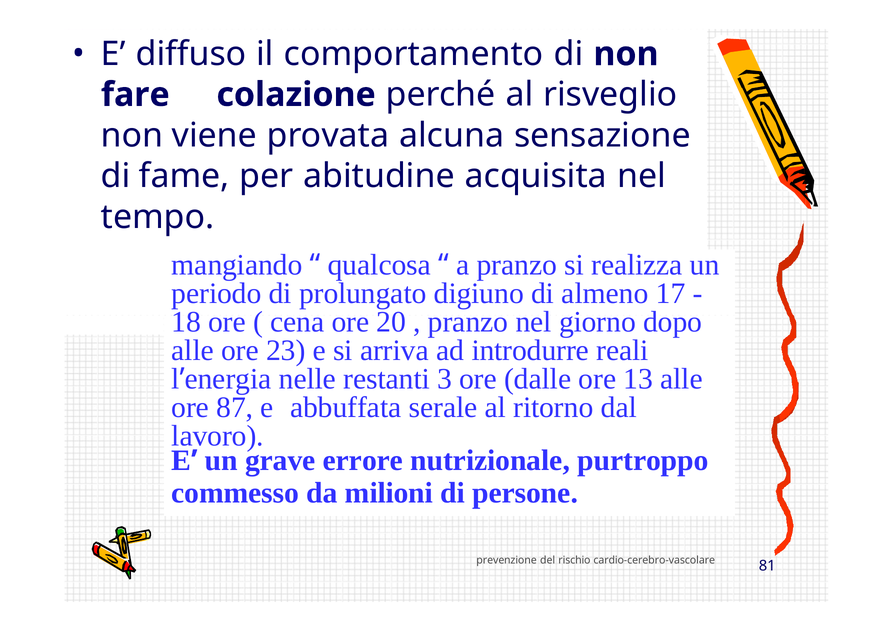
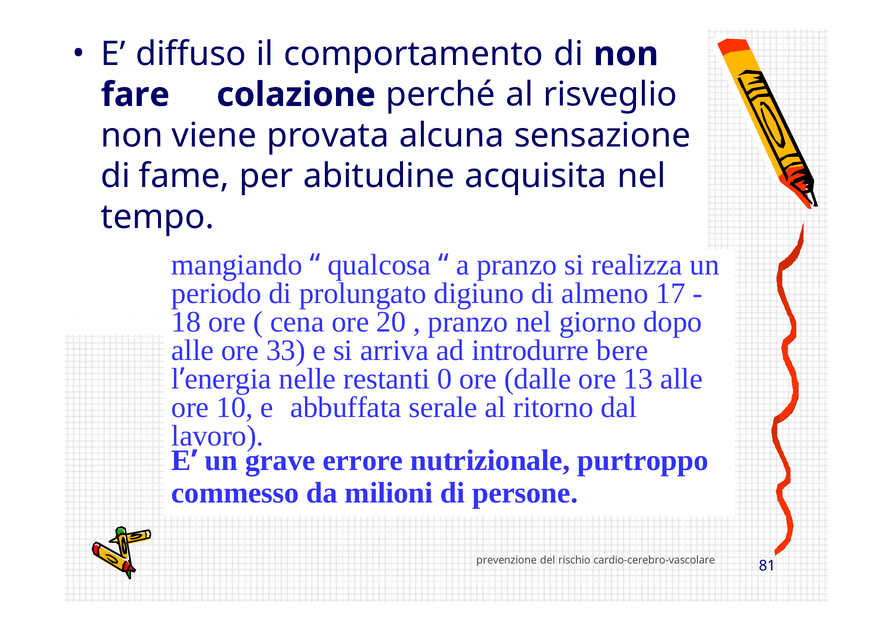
23: 23 -> 33
reali: reali -> bere
3: 3 -> 0
87: 87 -> 10
